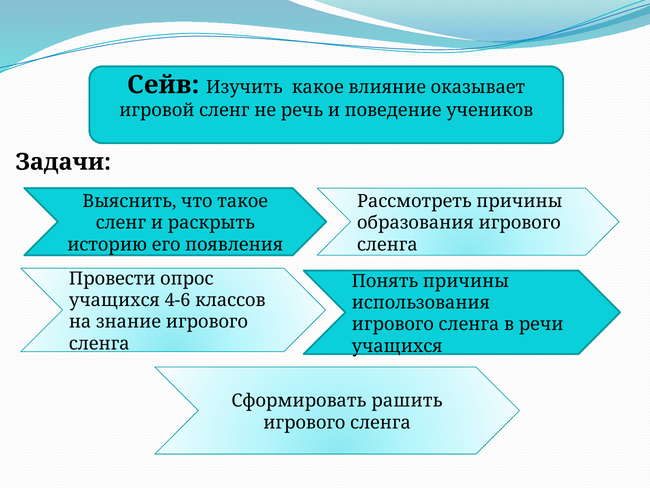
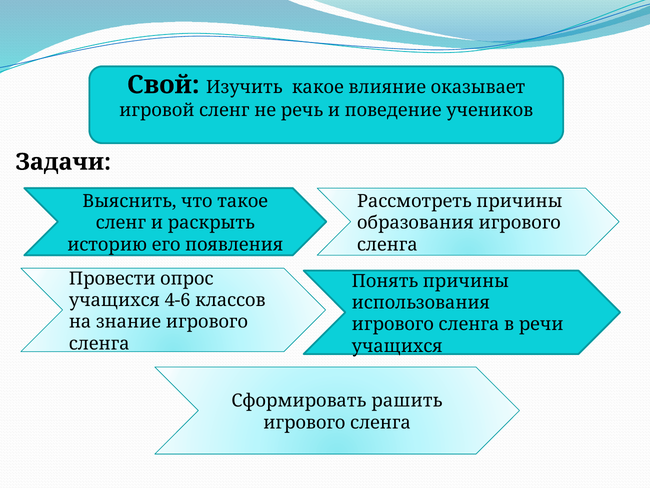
Сейв: Сейв -> Свой
